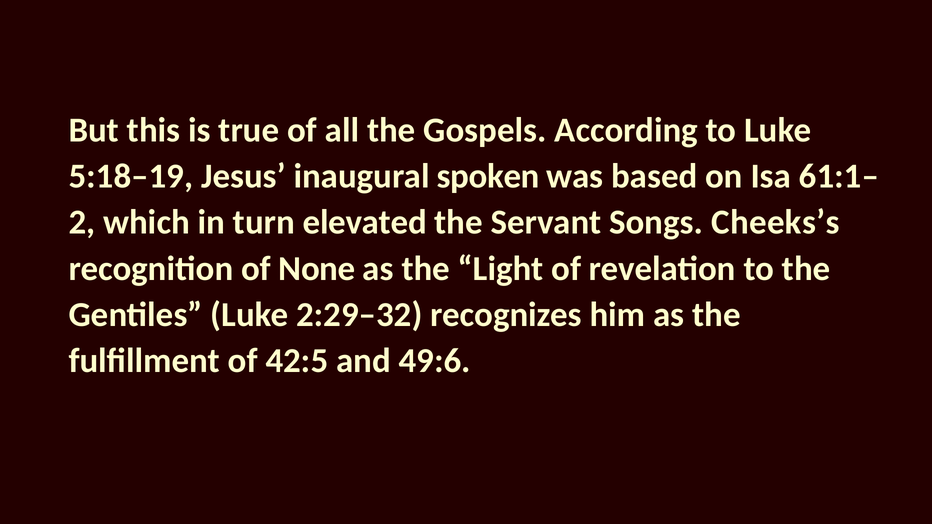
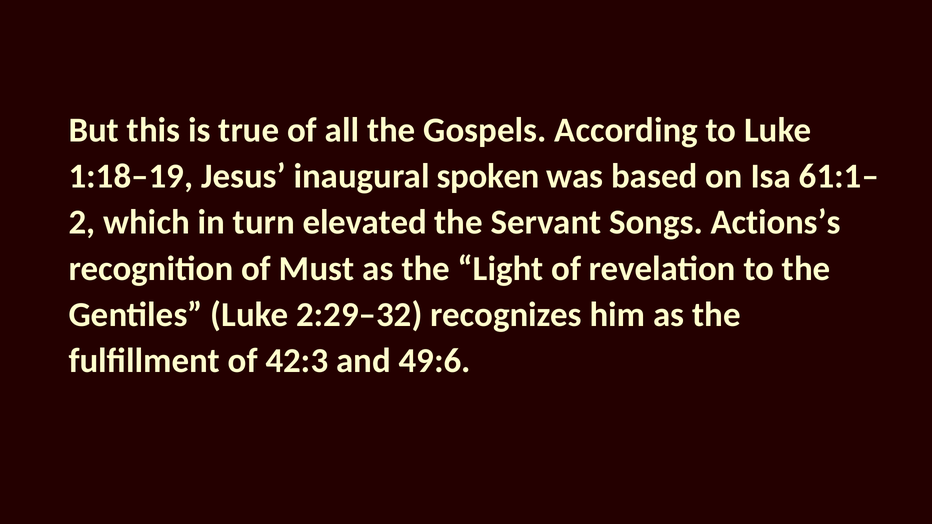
5:18–19: 5:18–19 -> 1:18–19
Cheeks’s: Cheeks’s -> Actions’s
None: None -> Must
42:5: 42:5 -> 42:3
